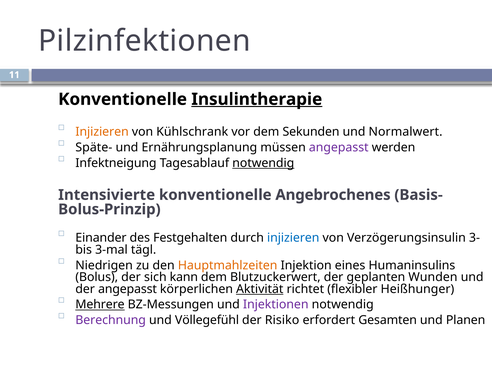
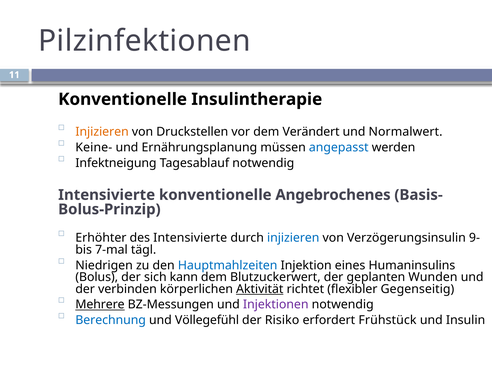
Insulintherapie underline: present -> none
Kühlschrank: Kühlschrank -> Druckstellen
Sekunden: Sekunden -> Verändert
Späte-: Späte- -> Keine-
angepasst at (339, 147) colour: purple -> blue
notwendig at (263, 163) underline: present -> none
Einander: Einander -> Erhöhter
des Festgehalten: Festgehalten -> Intensivierte
3-: 3- -> 9-
3-mal: 3-mal -> 7-mal
Hauptmahlzeiten colour: orange -> blue
der angepasst: angepasst -> verbinden
Heißhunger: Heißhunger -> Gegenseitig
Berechnung colour: purple -> blue
Gesamten: Gesamten -> Frühstück
Planen: Planen -> Insulin
